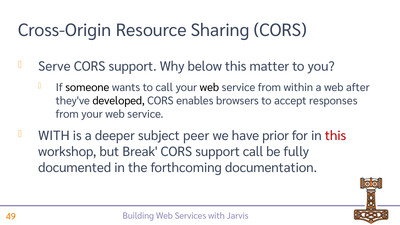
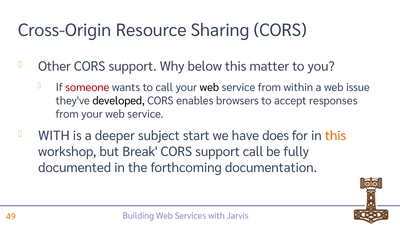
Serve: Serve -> Other
someone colour: black -> red
after: after -> issue
peer: peer -> start
prior: prior -> does
this at (336, 136) colour: red -> orange
